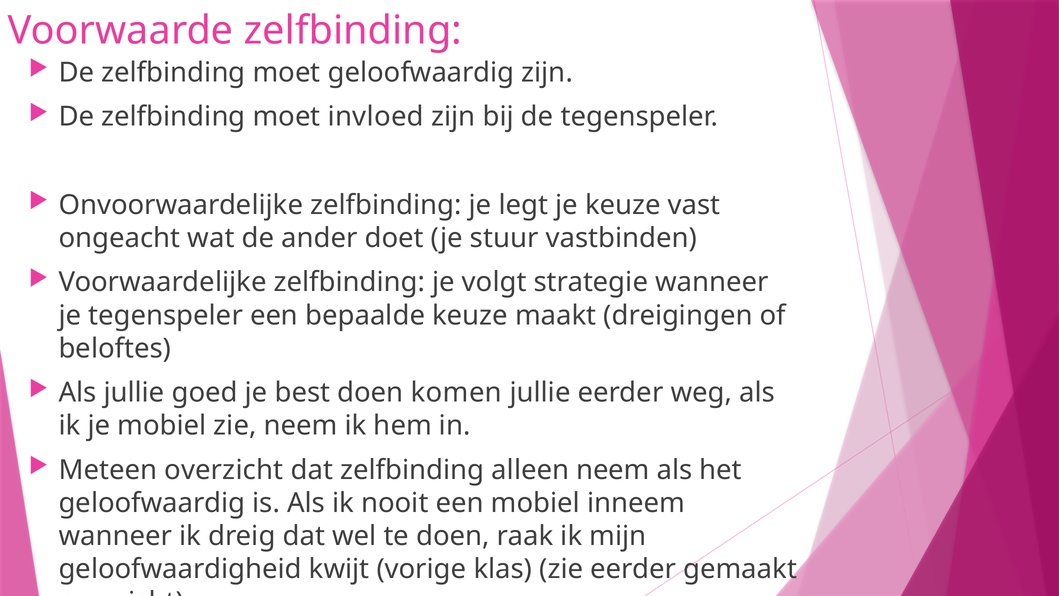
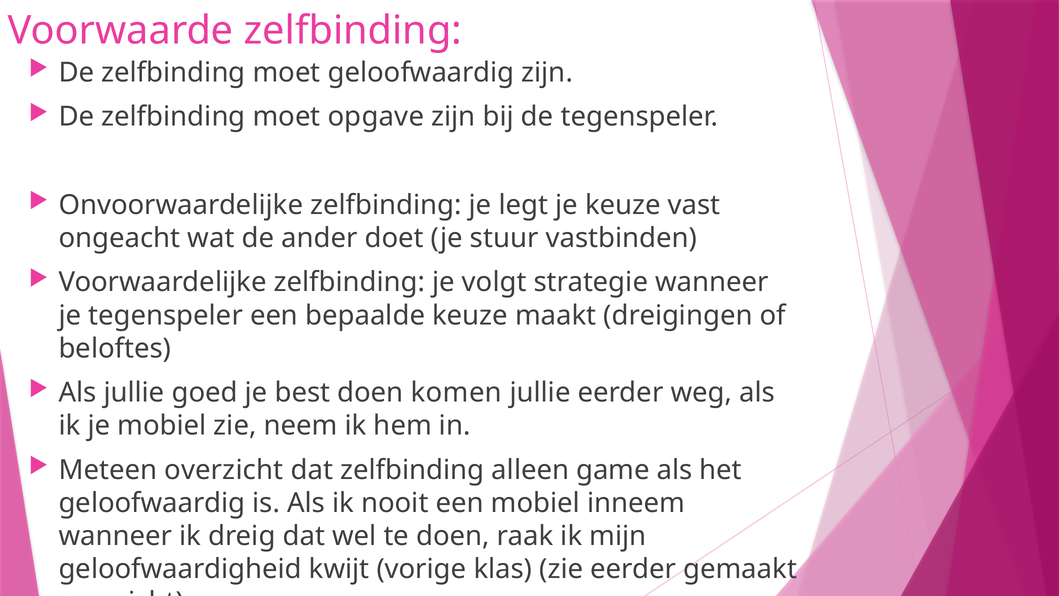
invloed: invloed -> opgave
alleen neem: neem -> game
